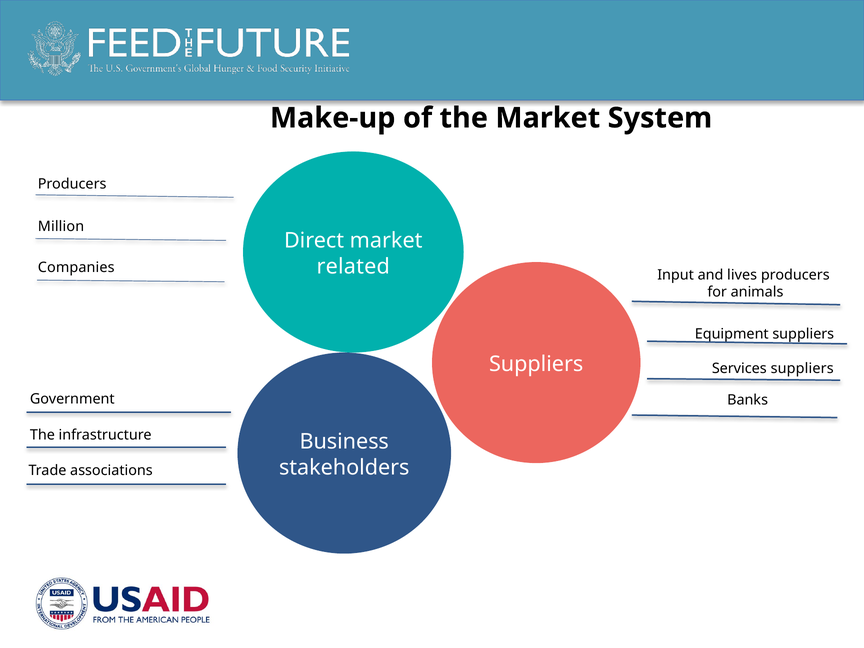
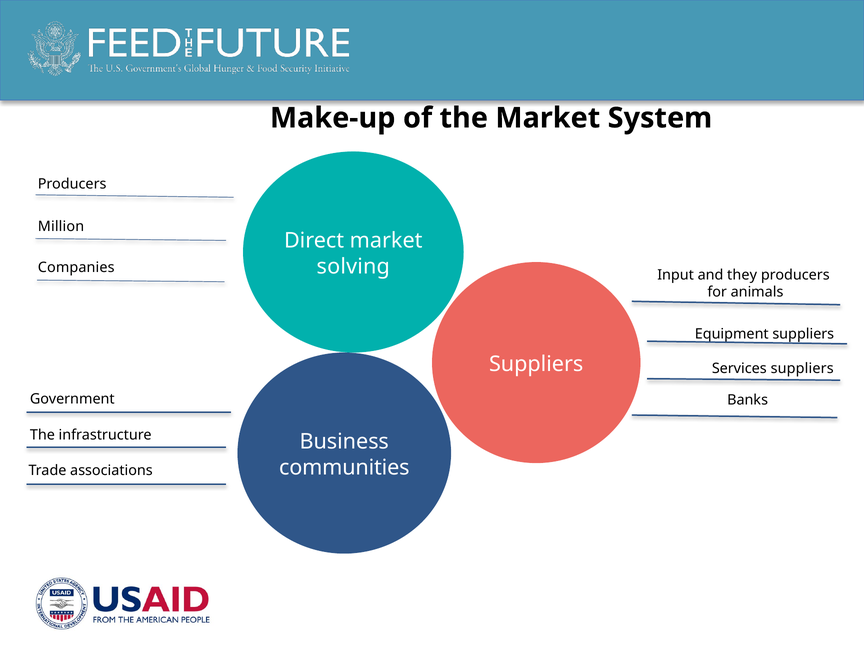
related: related -> solving
lives: lives -> they
stakeholders: stakeholders -> communities
